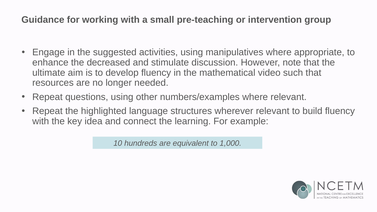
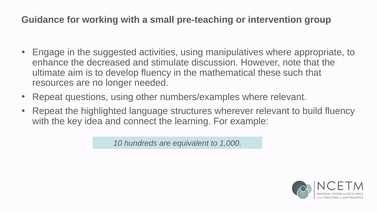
video: video -> these
